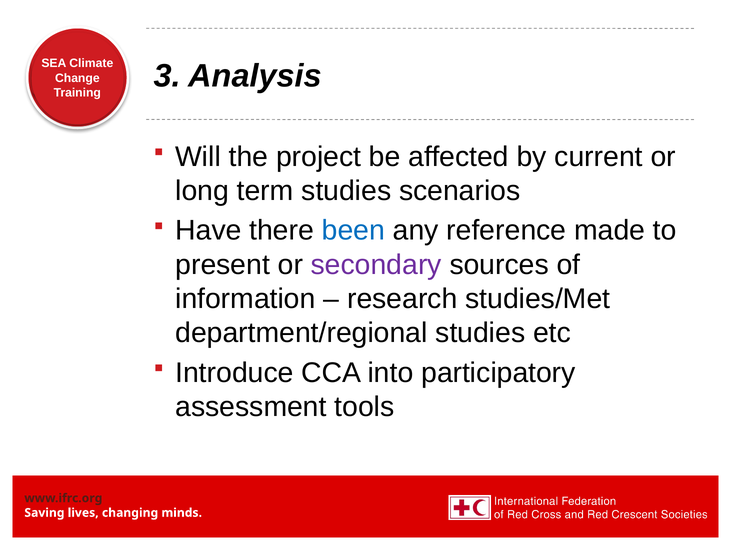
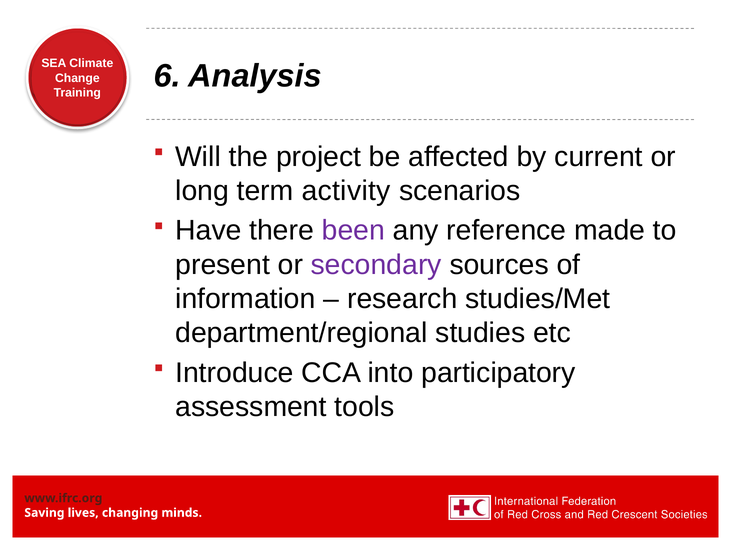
3: 3 -> 6
term studies: studies -> activity
been colour: blue -> purple
